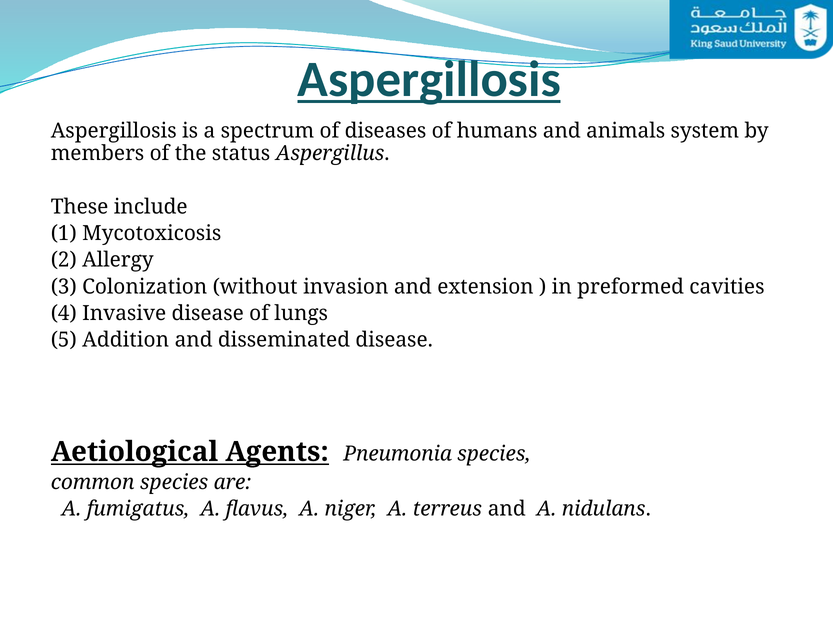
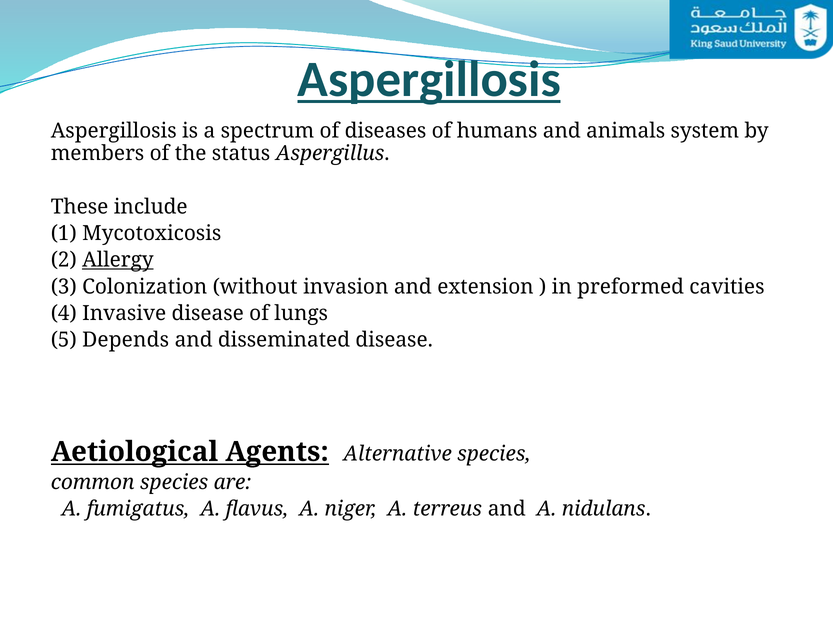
Allergy underline: none -> present
Addition: Addition -> Depends
Pneumonia: Pneumonia -> Alternative
